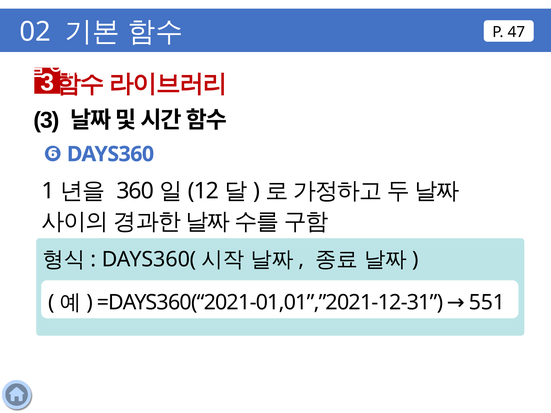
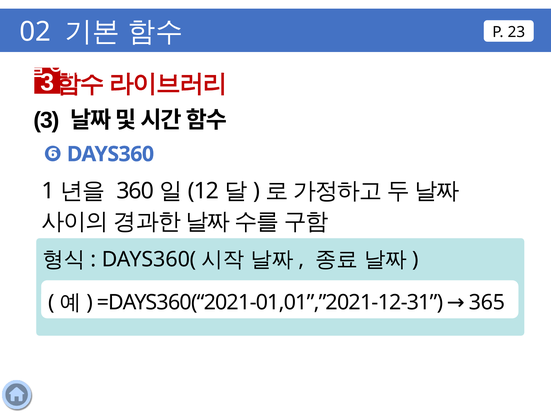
47: 47 -> 23
551: 551 -> 365
